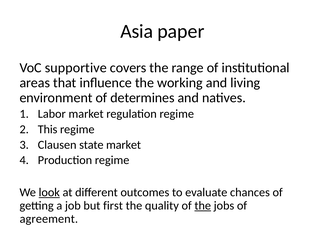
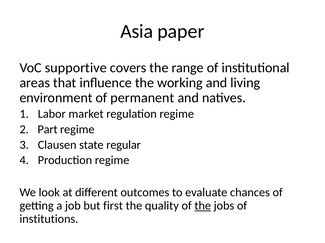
determines: determines -> permanent
This: This -> Part
state market: market -> regular
look underline: present -> none
agreement: agreement -> institutions
